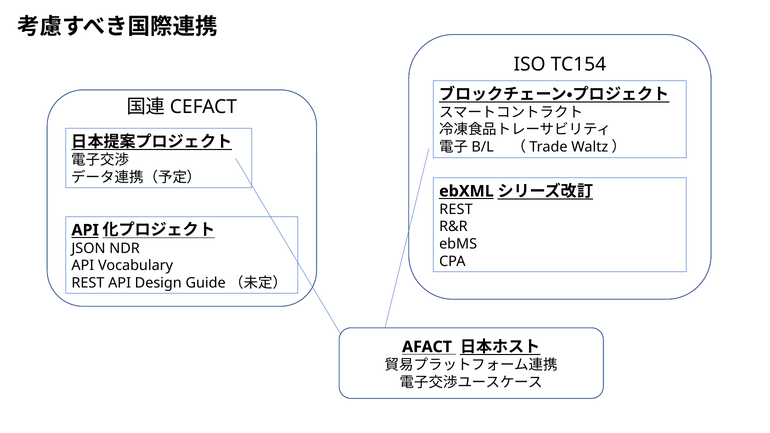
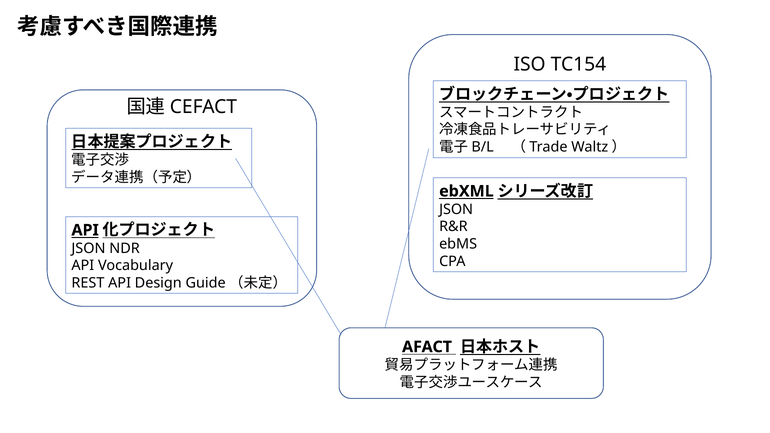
REST at (456, 209): REST -> JSON
